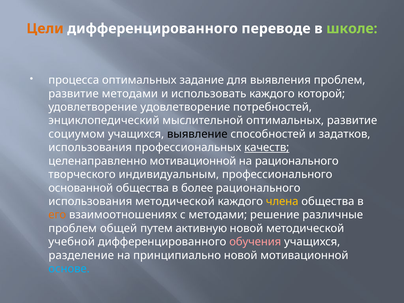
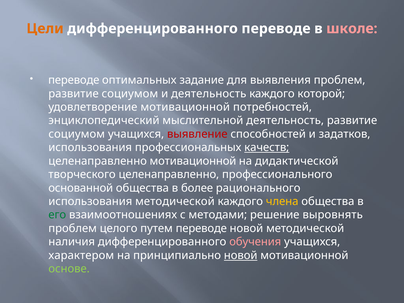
школе colour: light green -> pink
процесса at (74, 80): процесса -> переводе
методами at (130, 94): методами -> социумом
и использовать: использовать -> деятельность
удовлетворение удовлетворение: удовлетворение -> мотивационной
мыслительной оптимальных: оптимальных -> деятельность
выявление colour: black -> red
на рационального: рационального -> дидактической
творческого индивидуальным: индивидуальным -> целенаправленно
его colour: orange -> green
различные: различные -> выровнять
общей: общей -> целого
путем активную: активную -> переводе
учебной: учебной -> наличия
разделение: разделение -> характером
новой at (241, 255) underline: none -> present
основе colour: light blue -> light green
